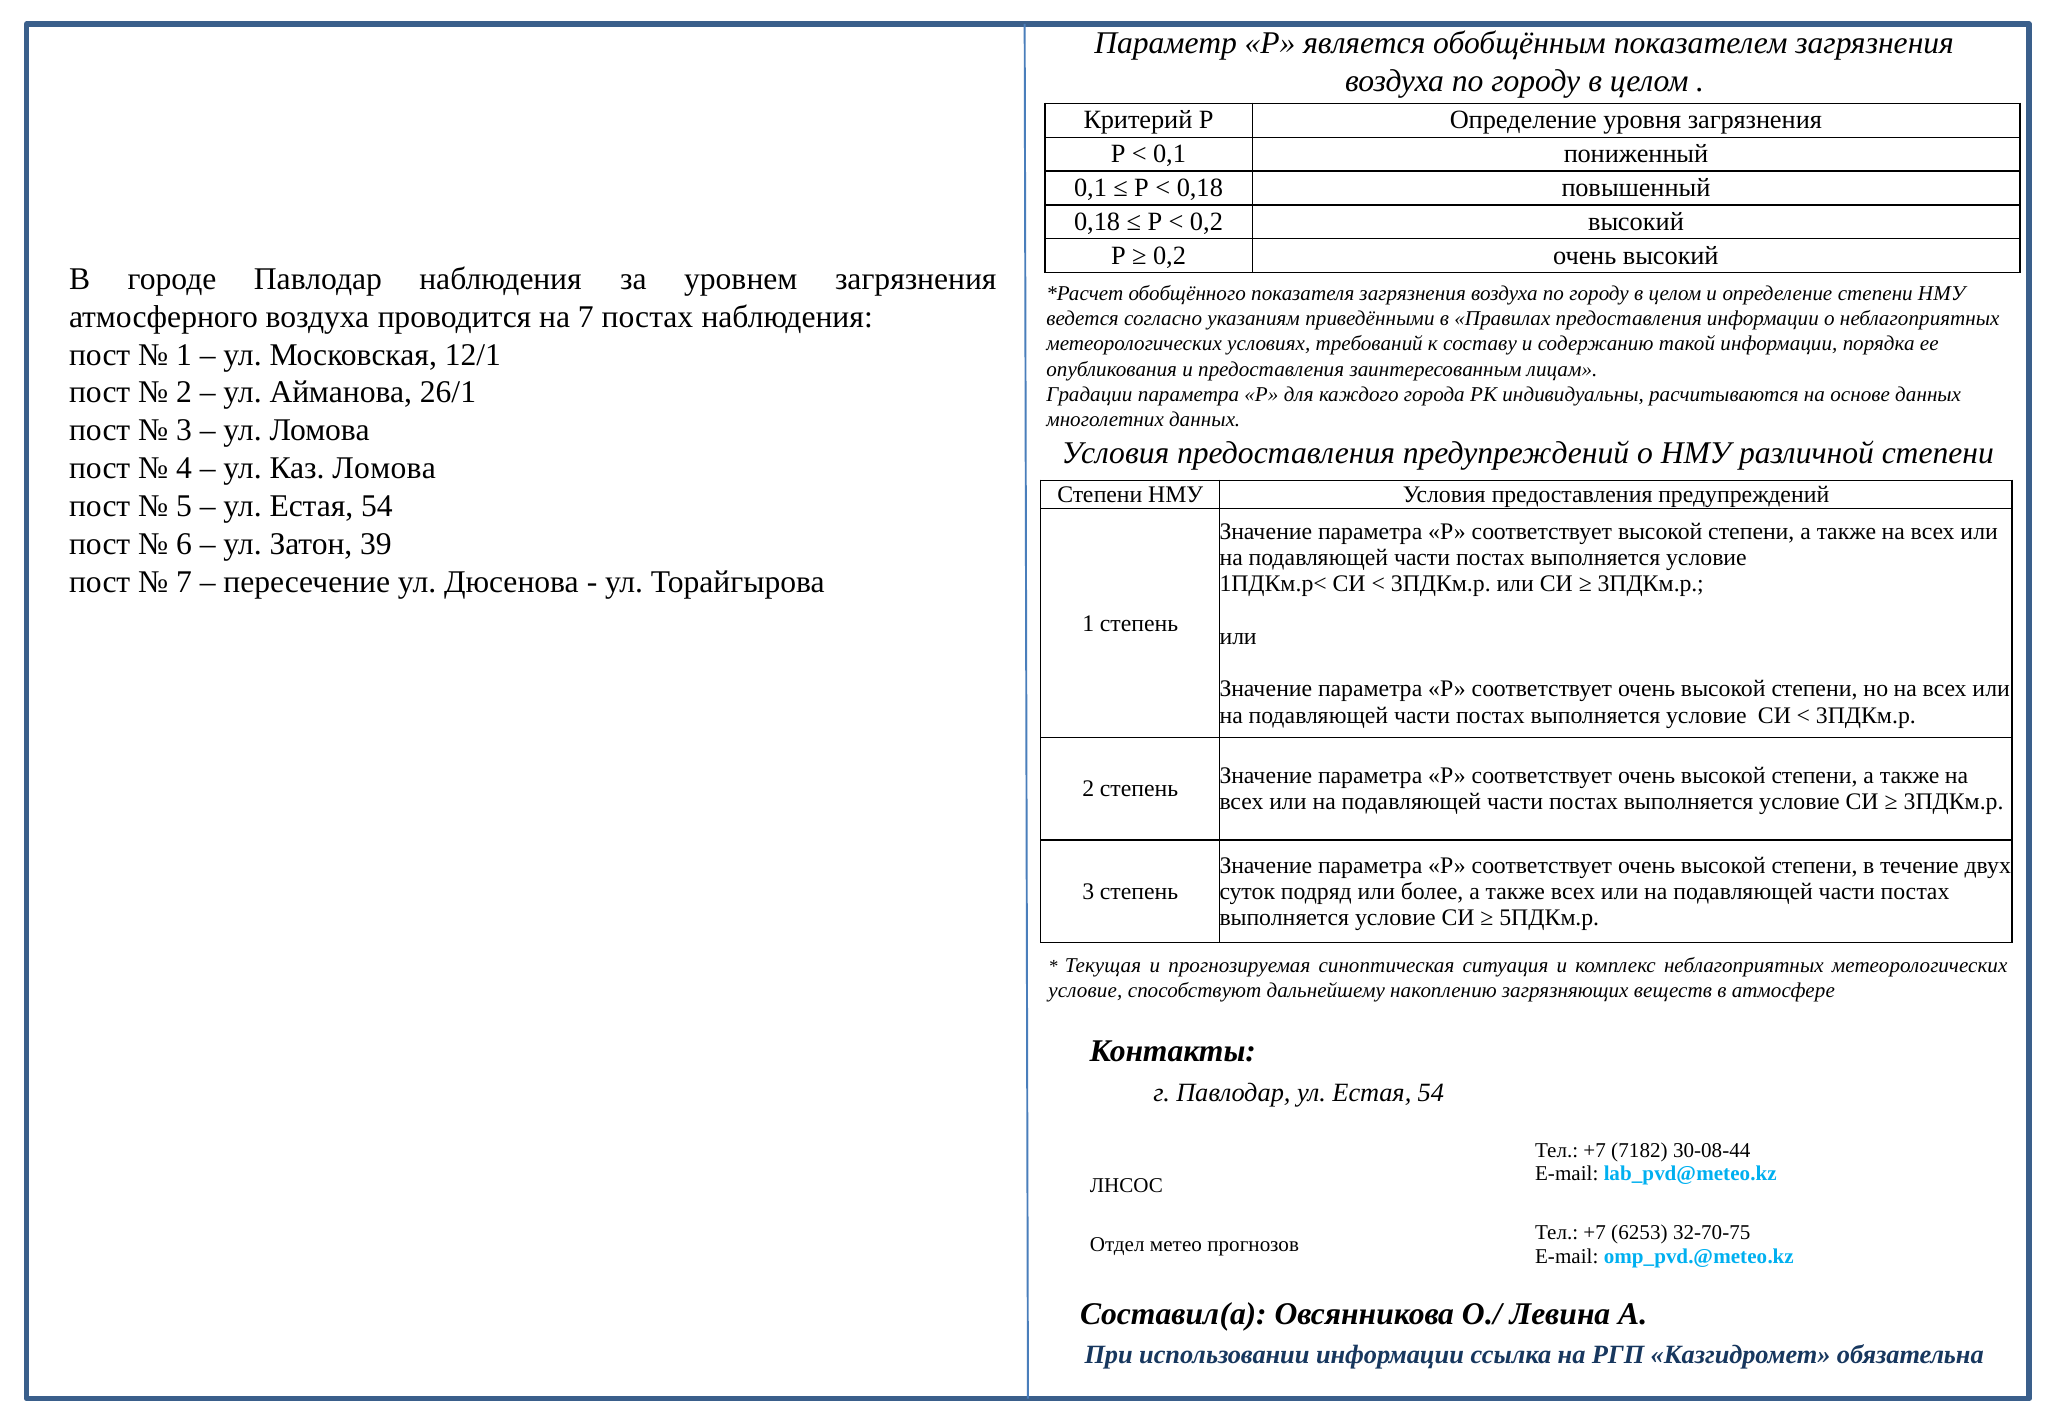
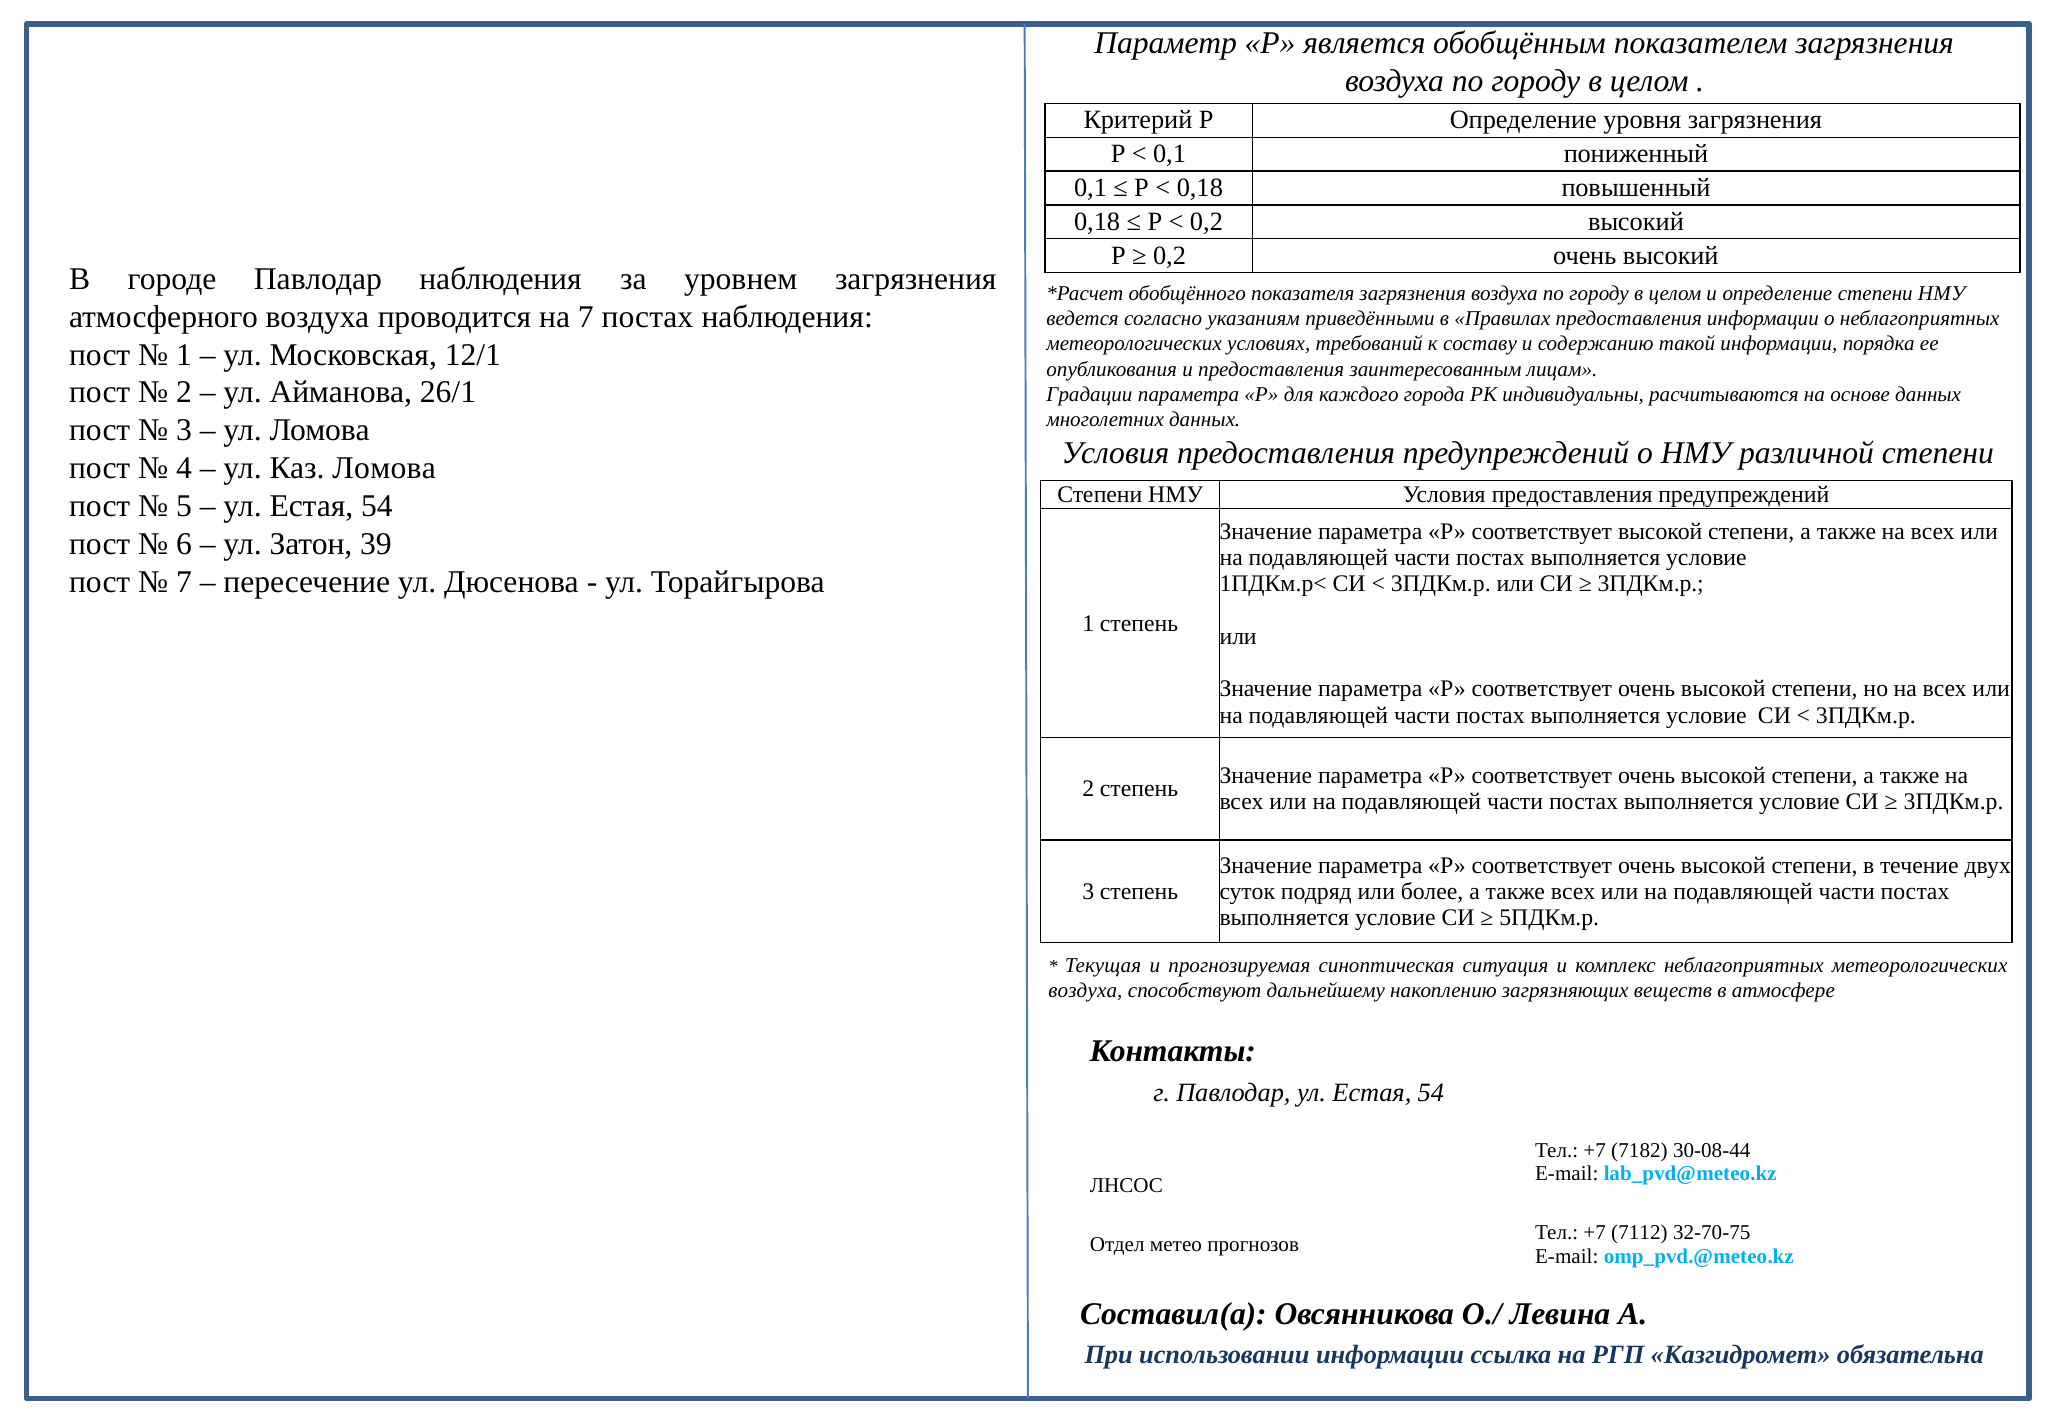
условие at (1085, 991): условие -> воздуха
6253: 6253 -> 7112
